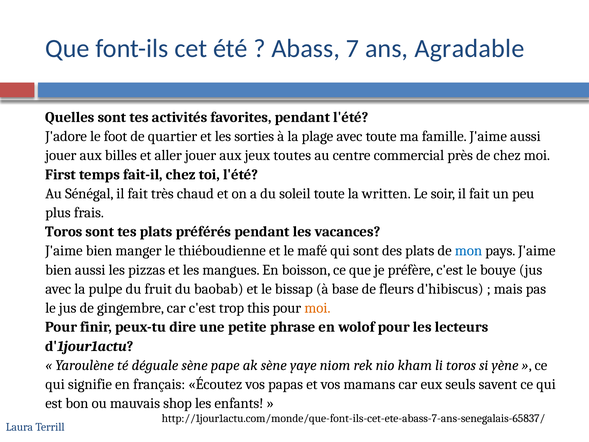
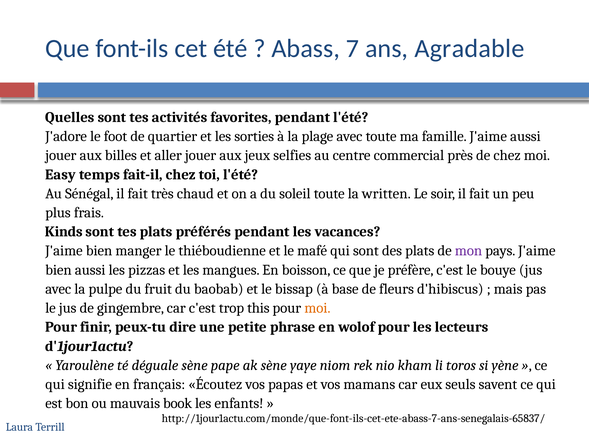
toutes: toutes -> selfies
First: First -> Easy
Toros at (64, 232): Toros -> Kinds
mon colour: blue -> purple
shop: shop -> book
